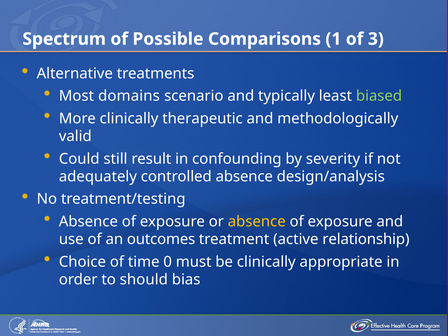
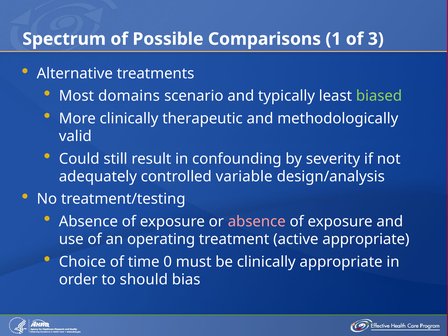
controlled absence: absence -> variable
absence at (257, 221) colour: yellow -> pink
outcomes: outcomes -> operating
active relationship: relationship -> appropriate
